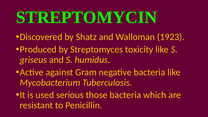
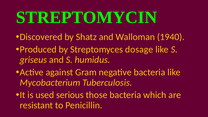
1923: 1923 -> 1940
toxicity: toxicity -> dosage
